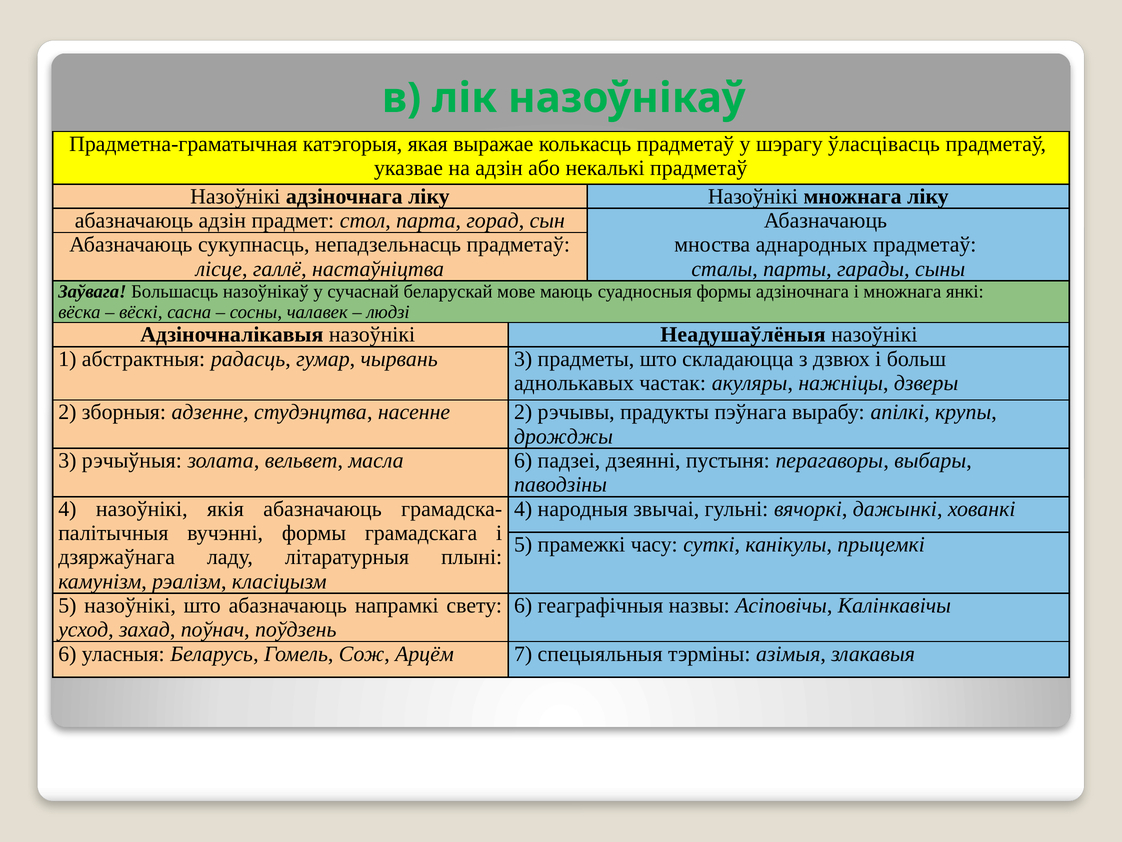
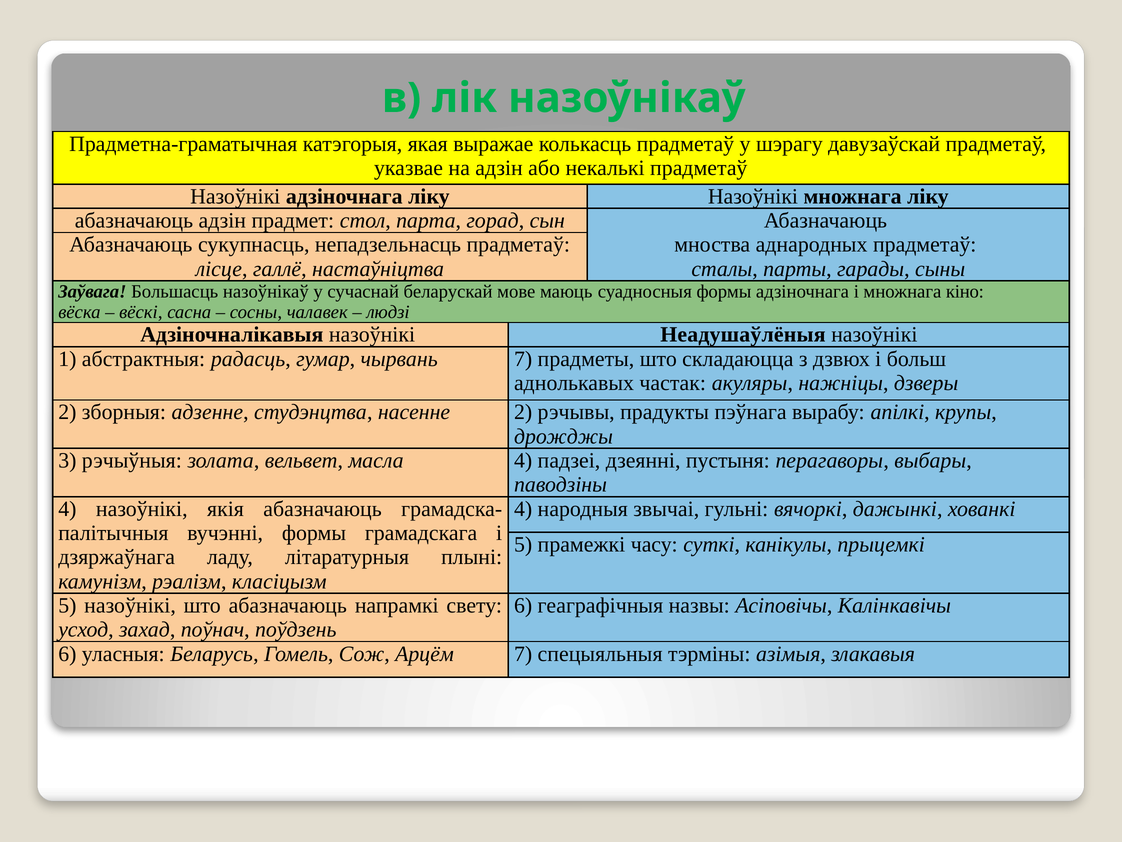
ўласцівасць: ўласцівасць -> давузаўскай
янкі: янкі -> кіно
чырвань 3: 3 -> 7
масла 6: 6 -> 4
